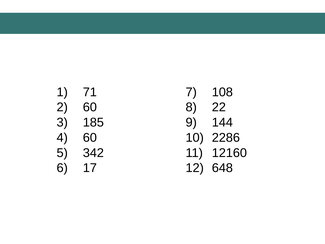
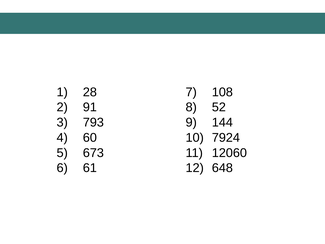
71: 71 -> 28
60 at (90, 107): 60 -> 91
22: 22 -> 52
185: 185 -> 793
2286: 2286 -> 7924
342: 342 -> 673
12160: 12160 -> 12060
17: 17 -> 61
